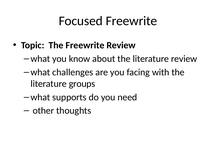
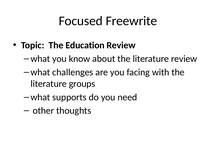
The Freewrite: Freewrite -> Education
